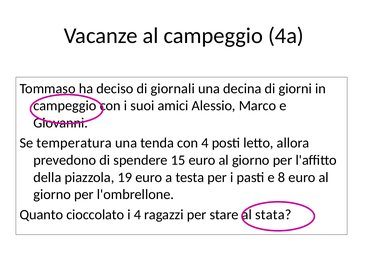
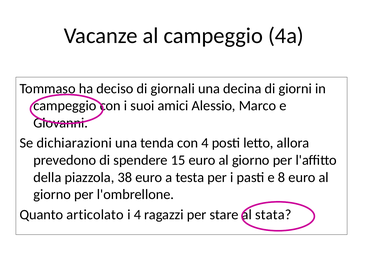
temperatura: temperatura -> dichiarazioni
19: 19 -> 38
cioccolato: cioccolato -> articolato
